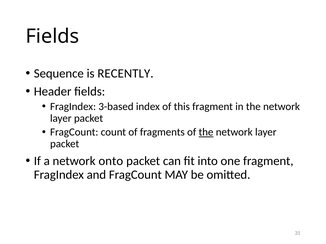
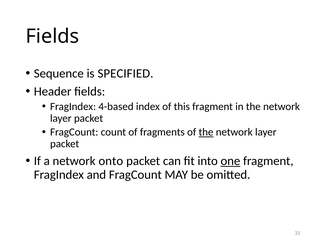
RECENTLY: RECENTLY -> SPECIFIED
3-based: 3-based -> 4-based
one underline: none -> present
